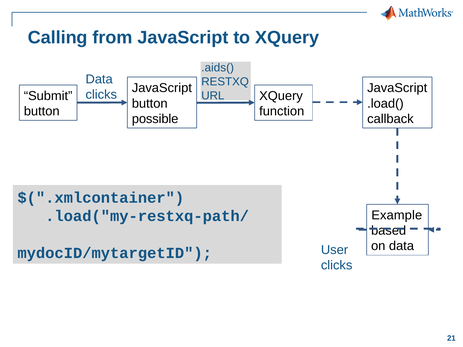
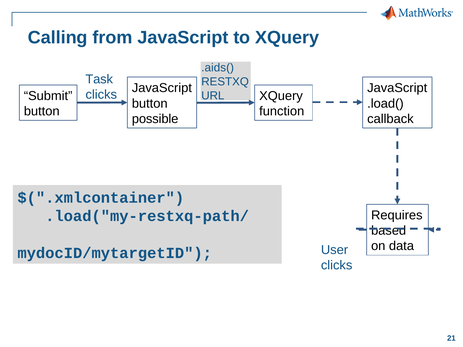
Data at (99, 79): Data -> Task
Example: Example -> Requires
